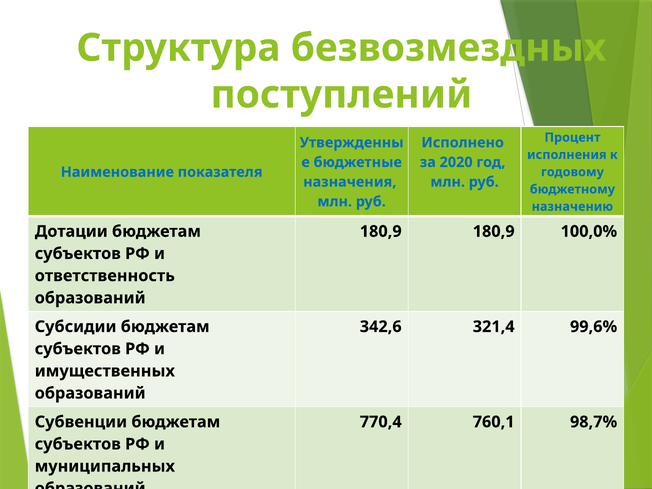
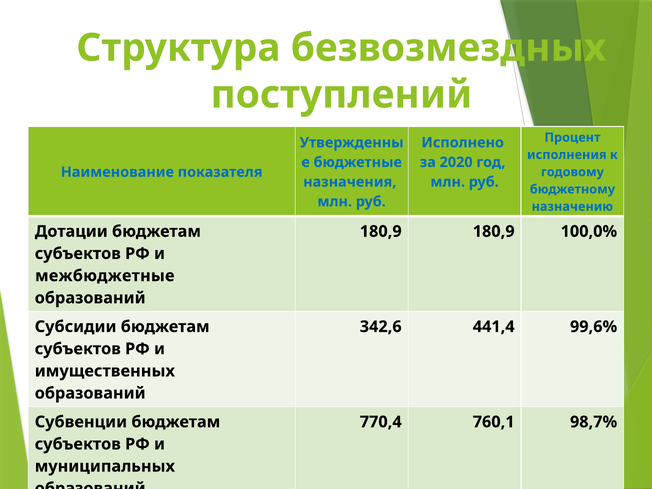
ответственность at (105, 276): ответственность -> межбюджетные
321,4: 321,4 -> 441,4
